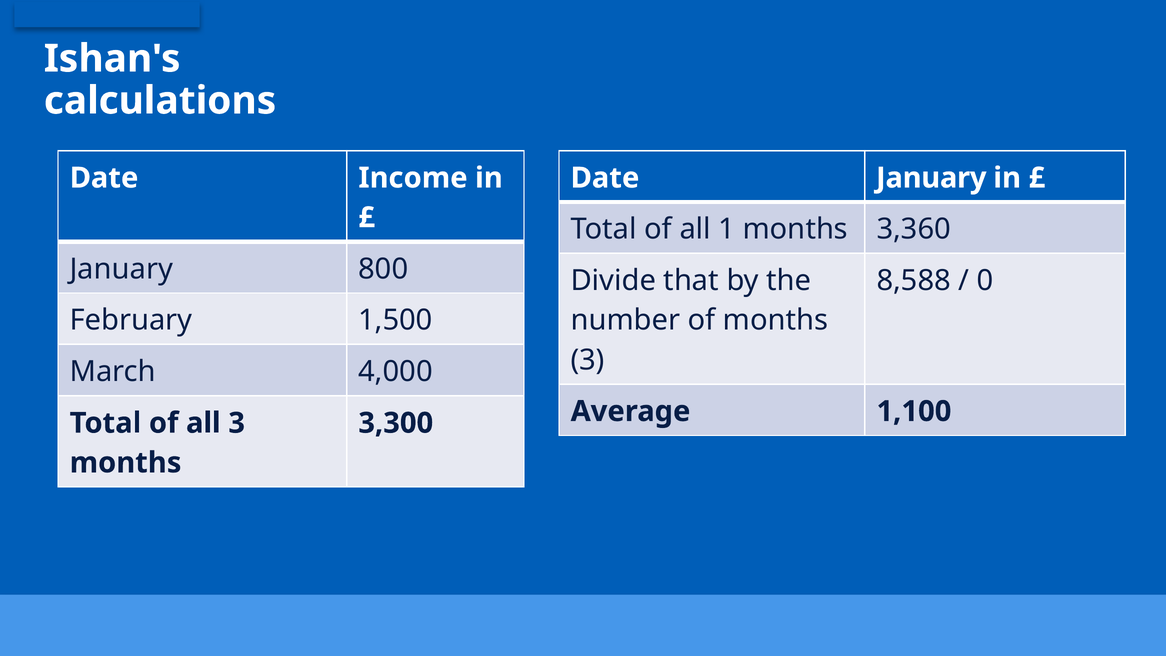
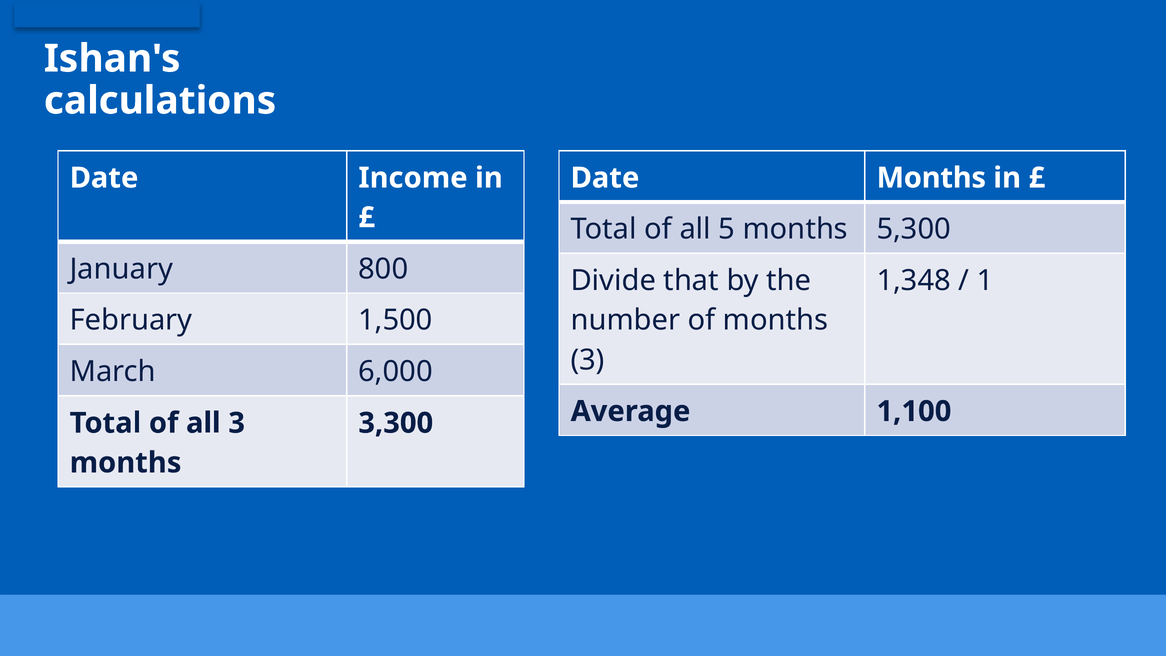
Date January: January -> Months
1: 1 -> 5
3,360: 3,360 -> 5,300
8,588: 8,588 -> 1,348
0: 0 -> 1
4,000: 4,000 -> 6,000
